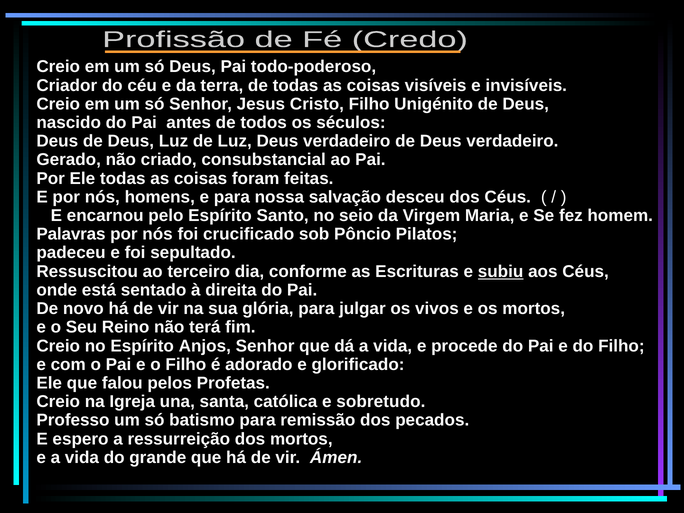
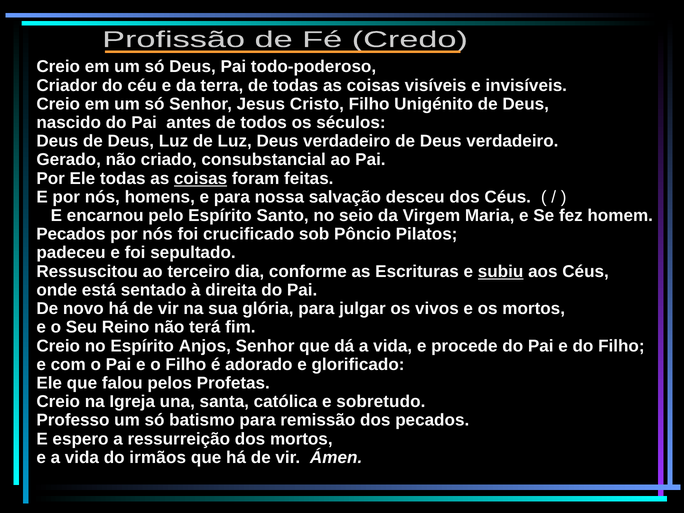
coisas at (201, 178) underline: none -> present
Palavras at (71, 234): Palavras -> Pecados
grande: grande -> irmãos
